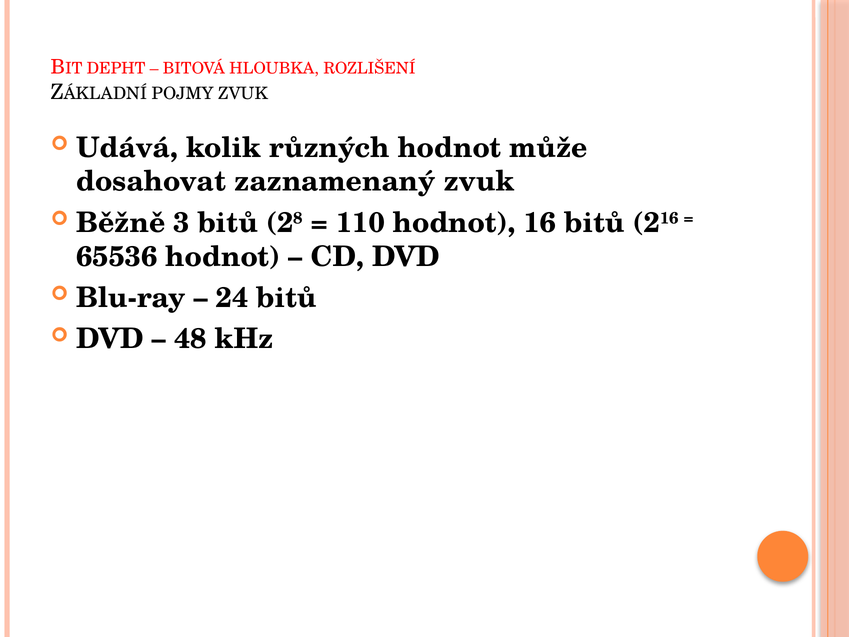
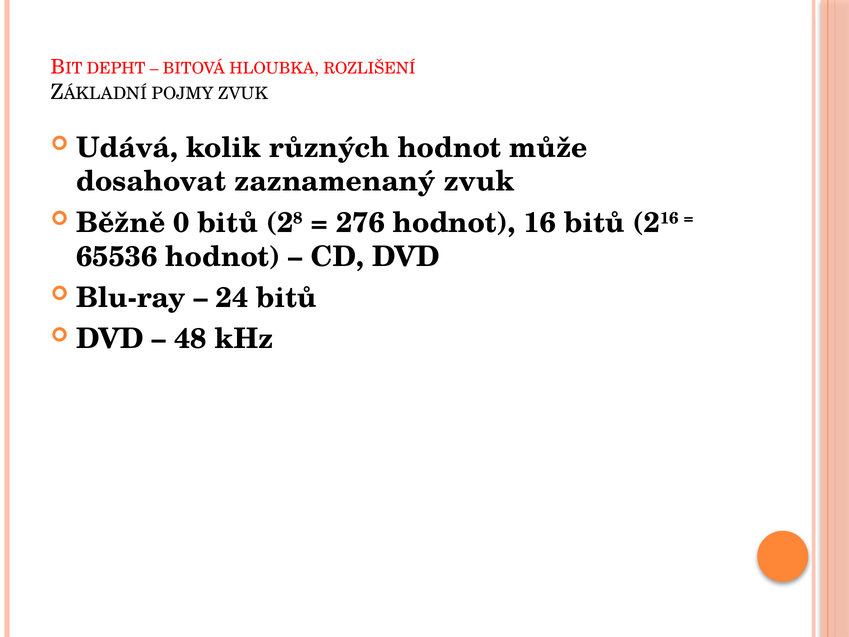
3: 3 -> 0
110: 110 -> 276
